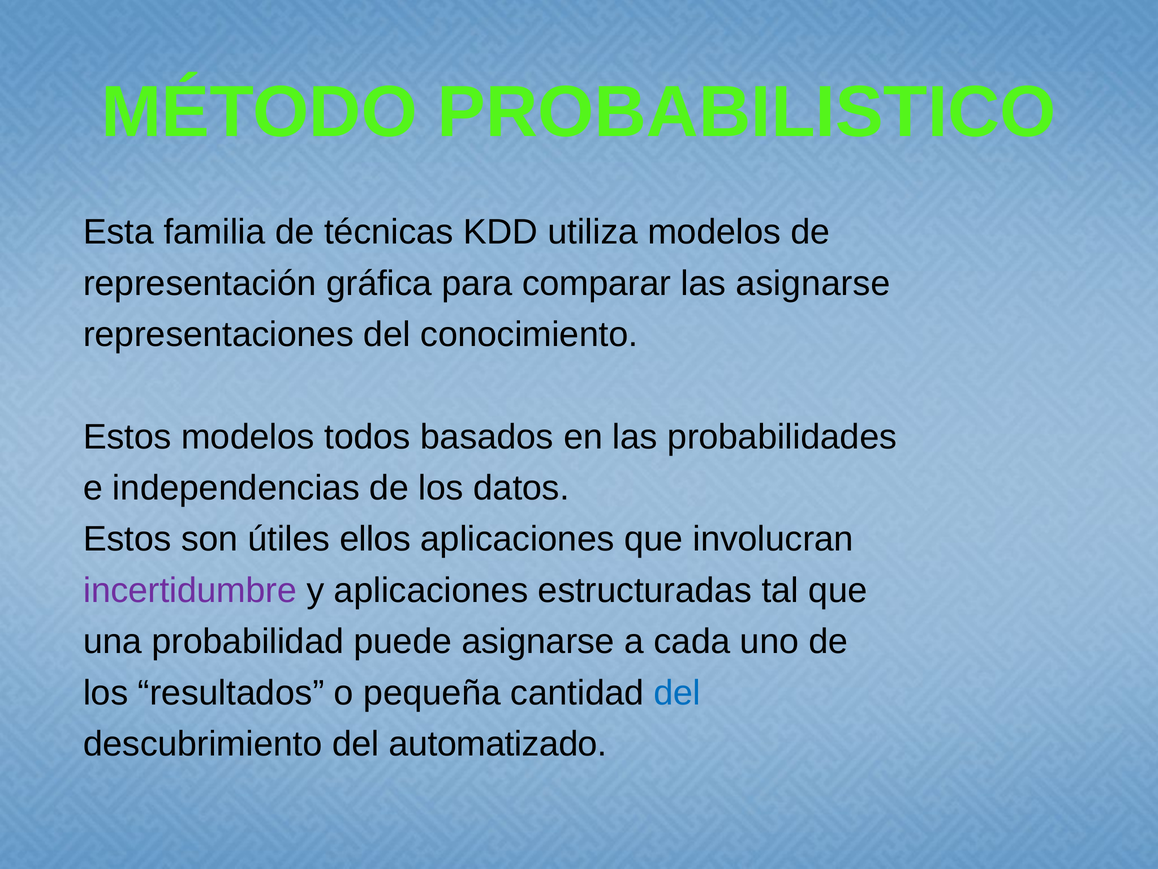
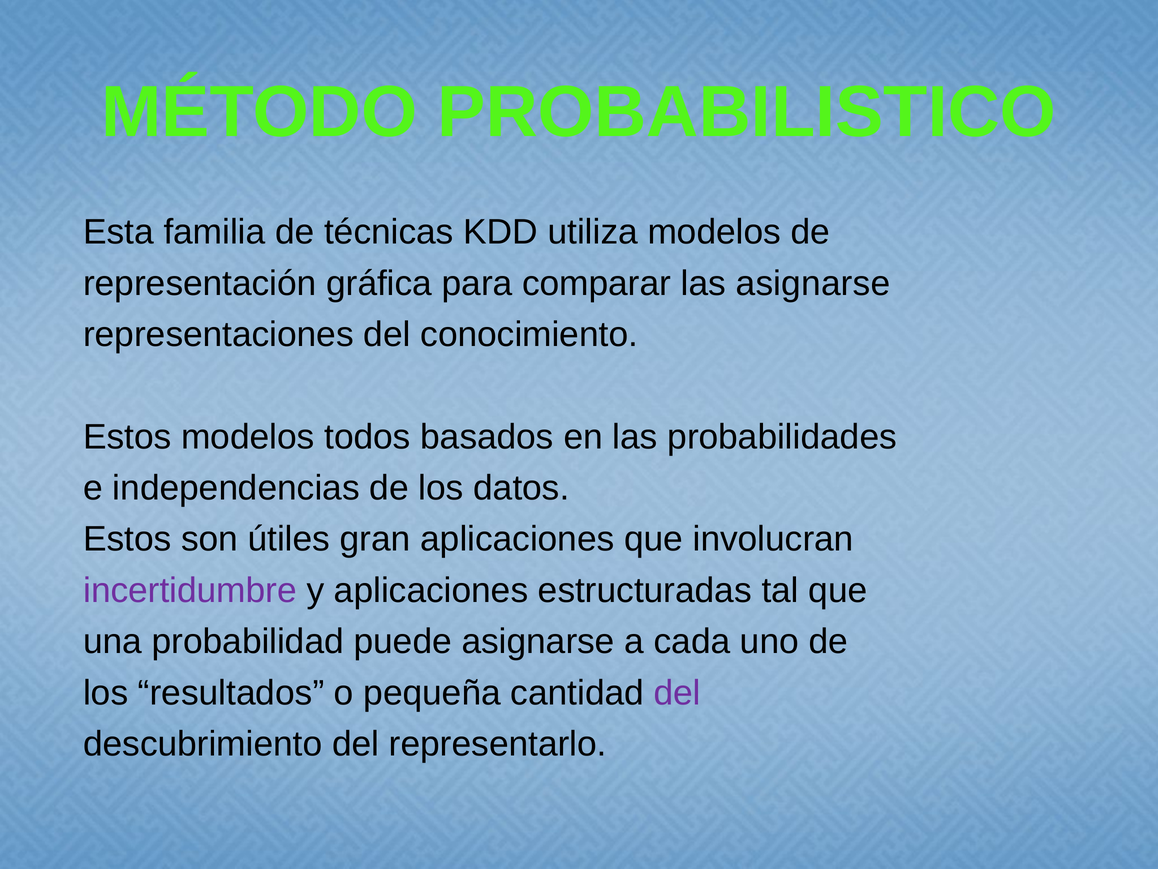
ellos: ellos -> gran
del at (677, 692) colour: blue -> purple
automatizado: automatizado -> representarlo
